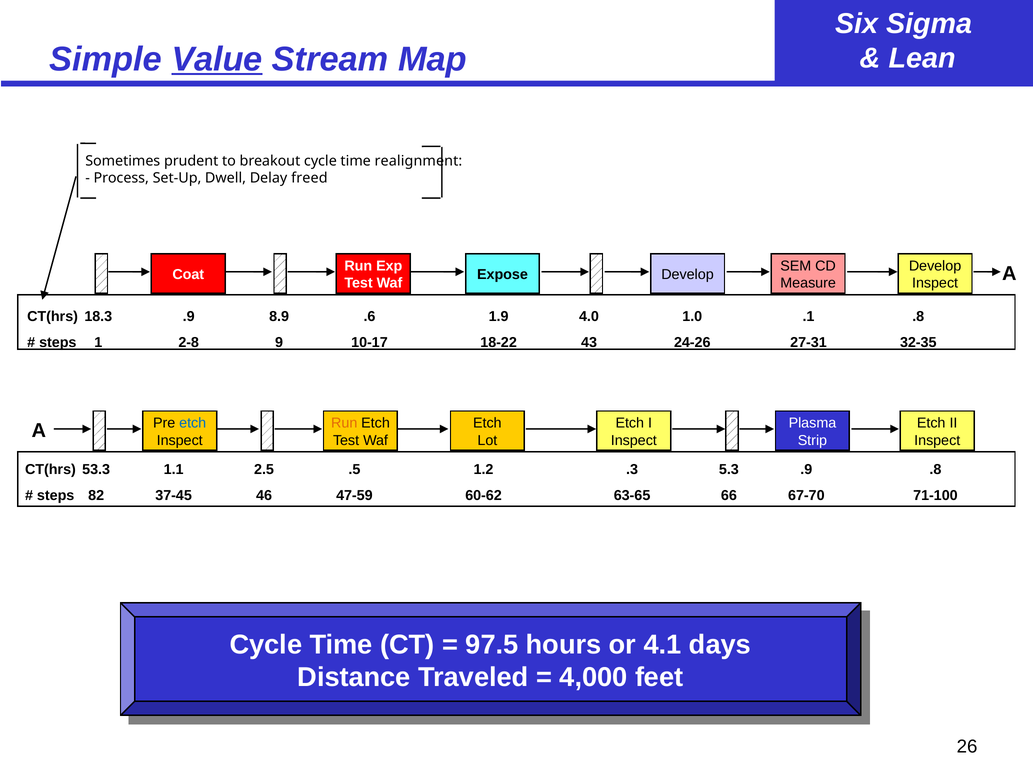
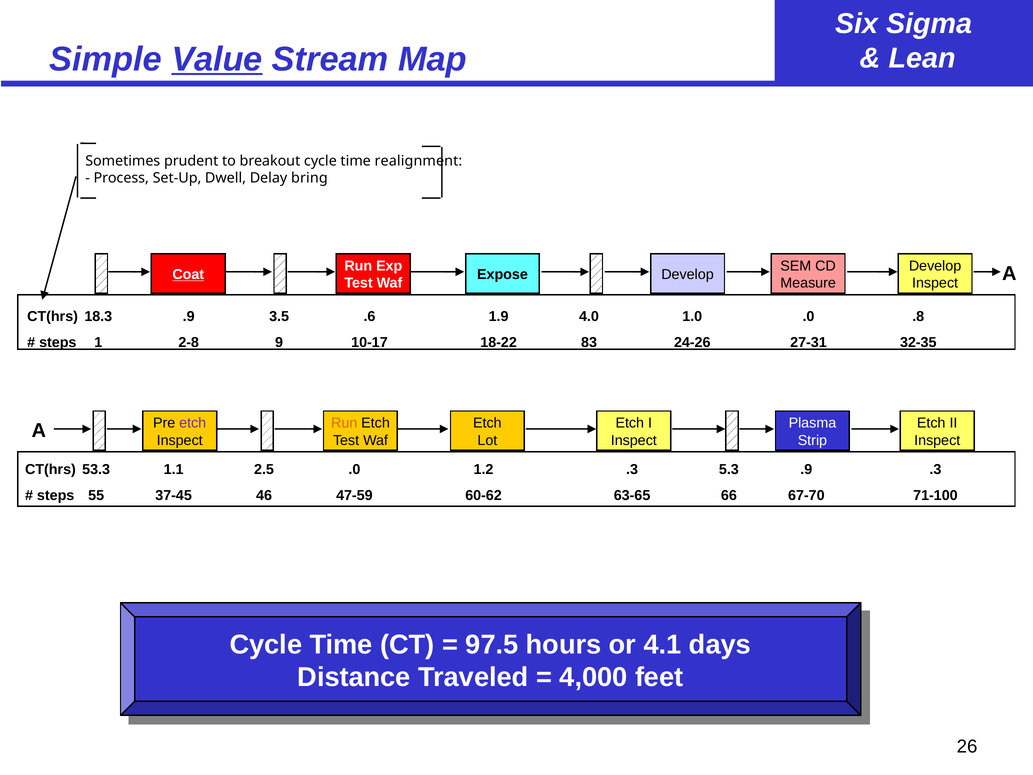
freed: freed -> bring
Coat underline: none -> present
8.9: 8.9 -> 3.5
1.0 .1: .1 -> .0
43: 43 -> 83
etch at (193, 423) colour: blue -> purple
2.5 .5: .5 -> .0
.9 .8: .8 -> .3
82: 82 -> 55
